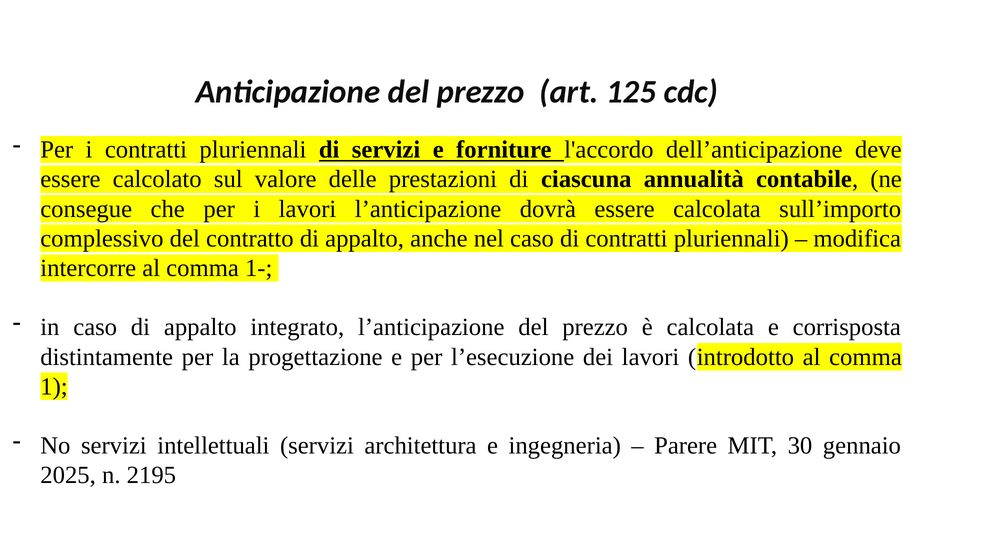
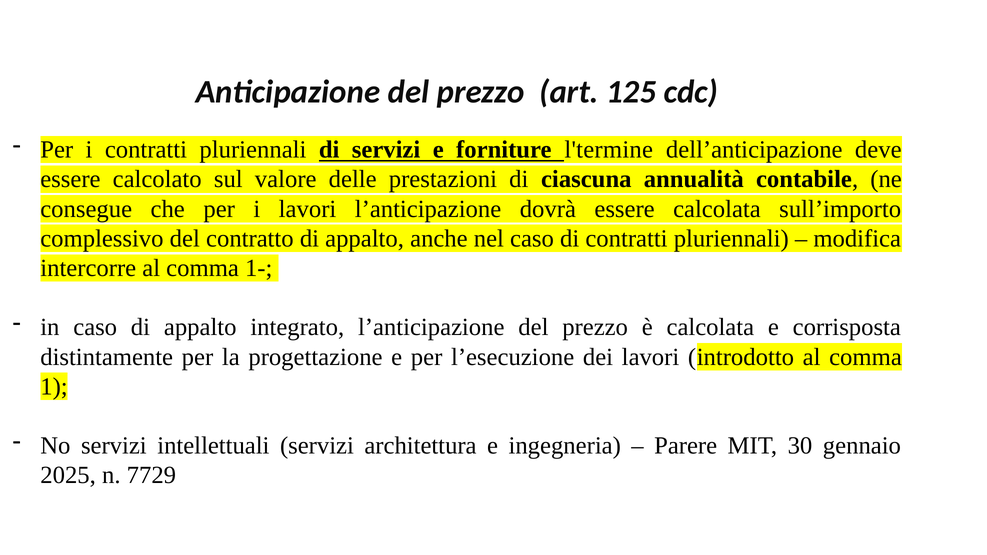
l'accordo: l'accordo -> l'termine
2195: 2195 -> 7729
